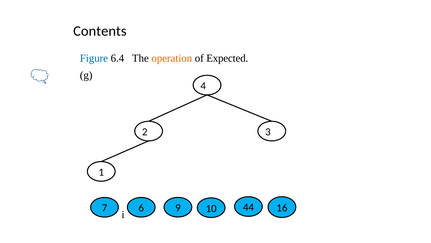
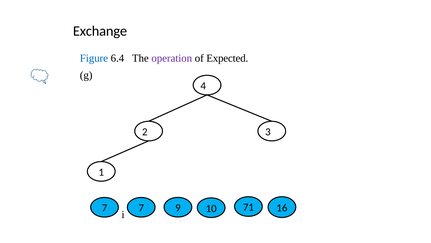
Contents: Contents -> Exchange
operation colour: orange -> purple
7 6: 6 -> 7
44: 44 -> 71
